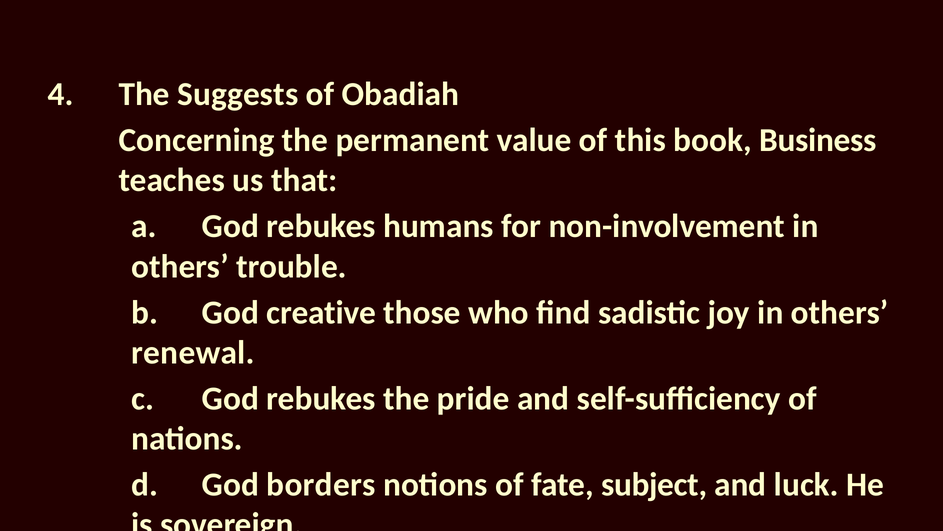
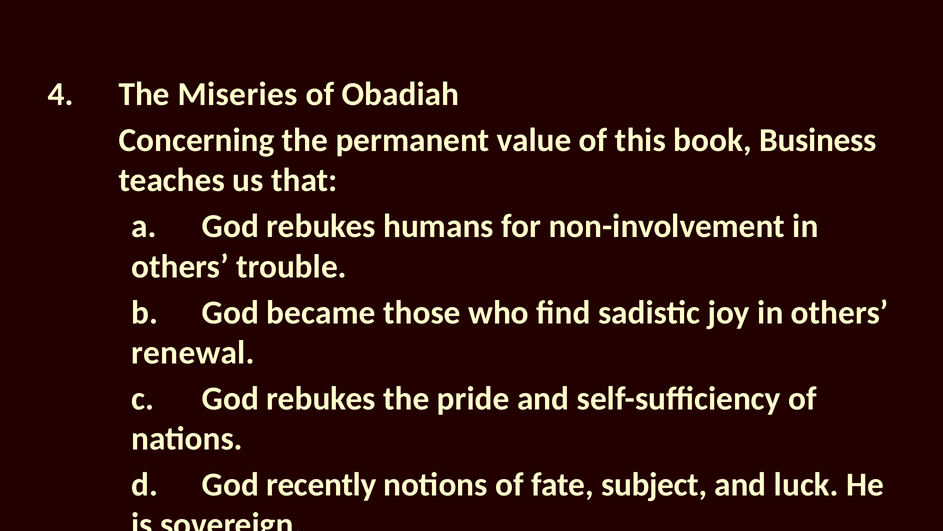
Suggests: Suggests -> Miseries
creative: creative -> became
borders: borders -> recently
